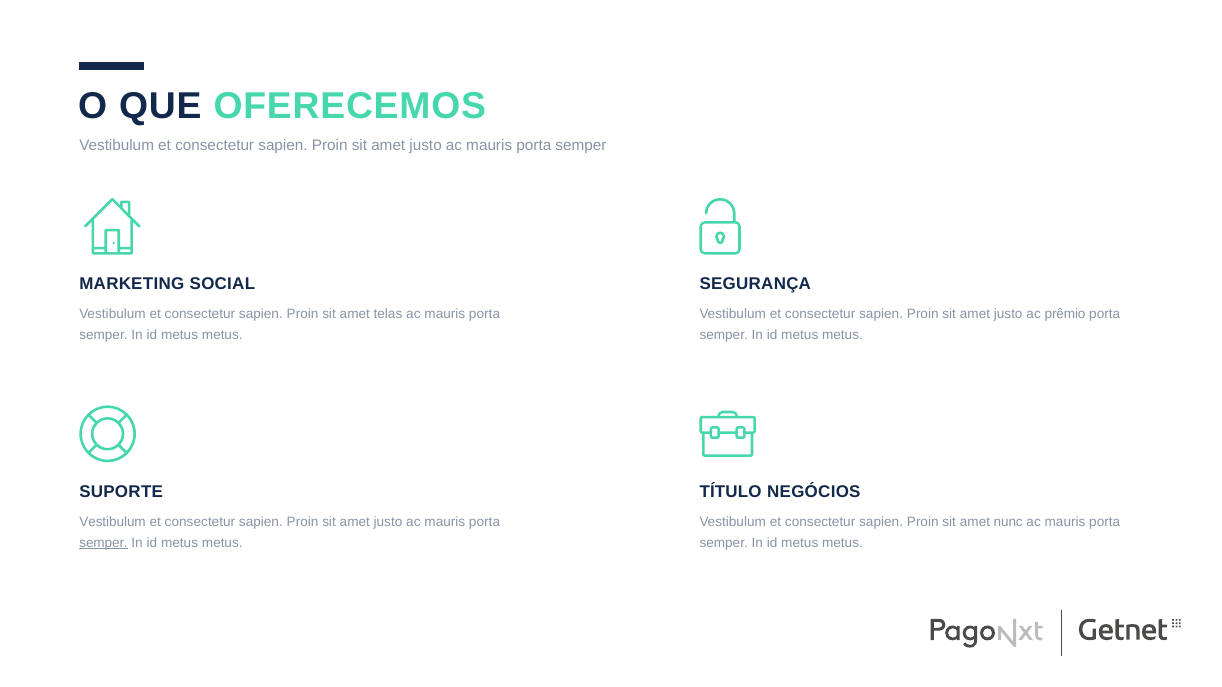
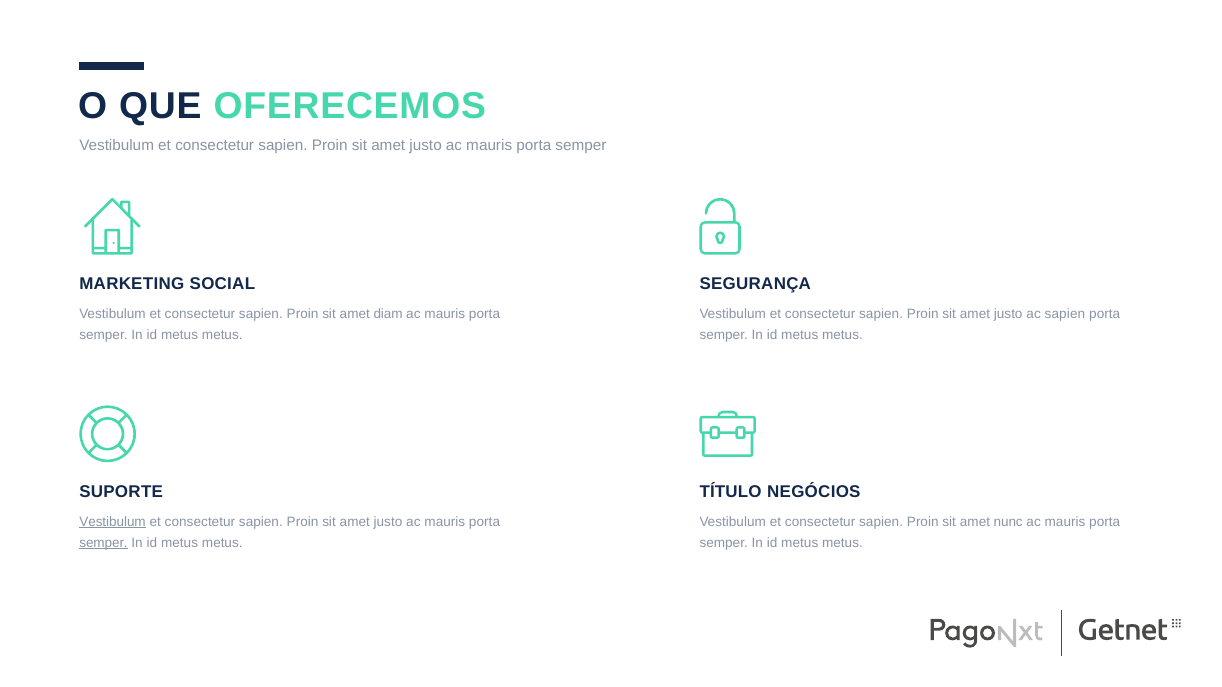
telas: telas -> diam
ac prêmio: prêmio -> sapien
Vestibulum at (113, 522) underline: none -> present
